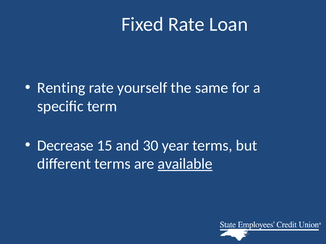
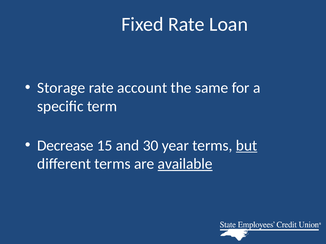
Renting: Renting -> Storage
yourself: yourself -> account
but underline: none -> present
